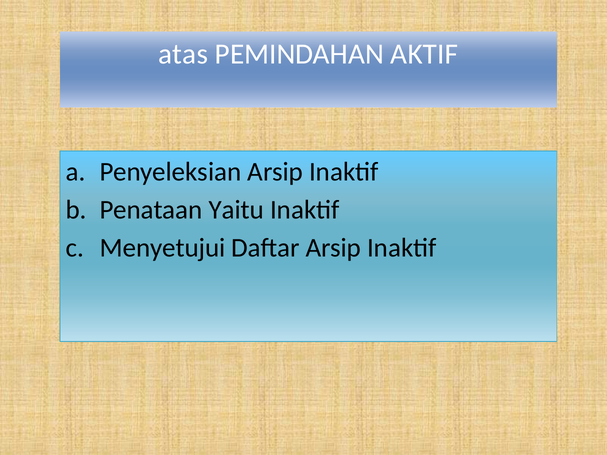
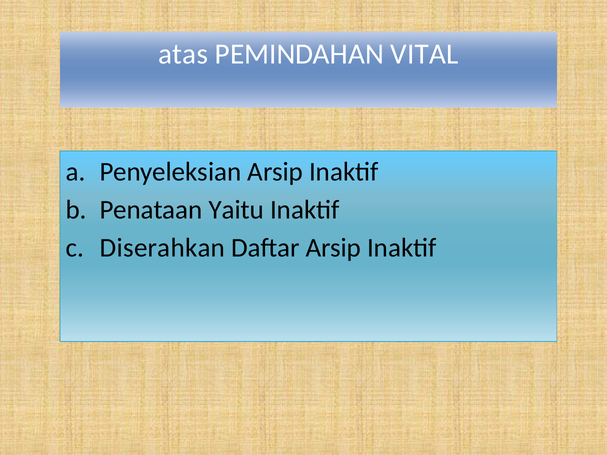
AKTIF: AKTIF -> VITAL
Menyetujui: Menyetujui -> Diserahkan
